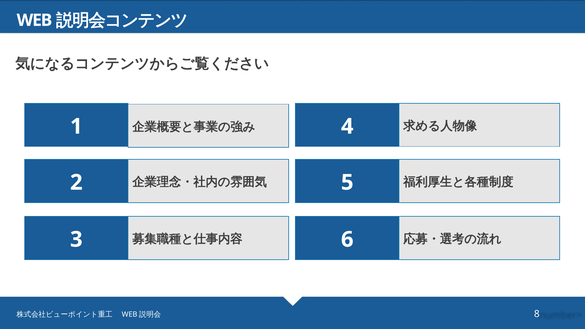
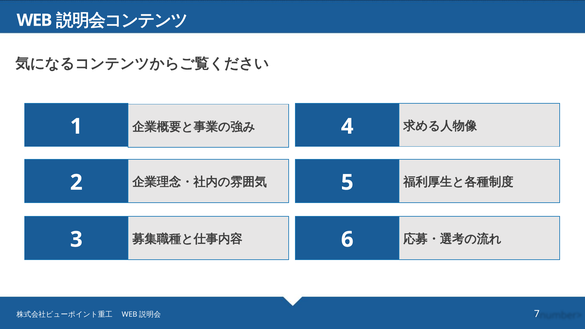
8: 8 -> 7
